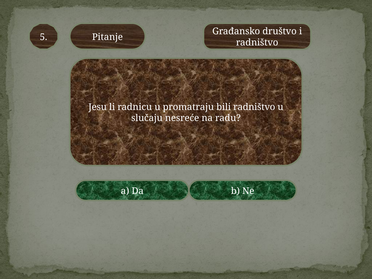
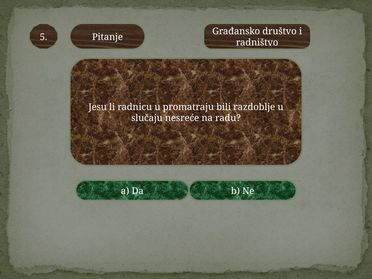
bili radništvo: radništvo -> razdoblje
